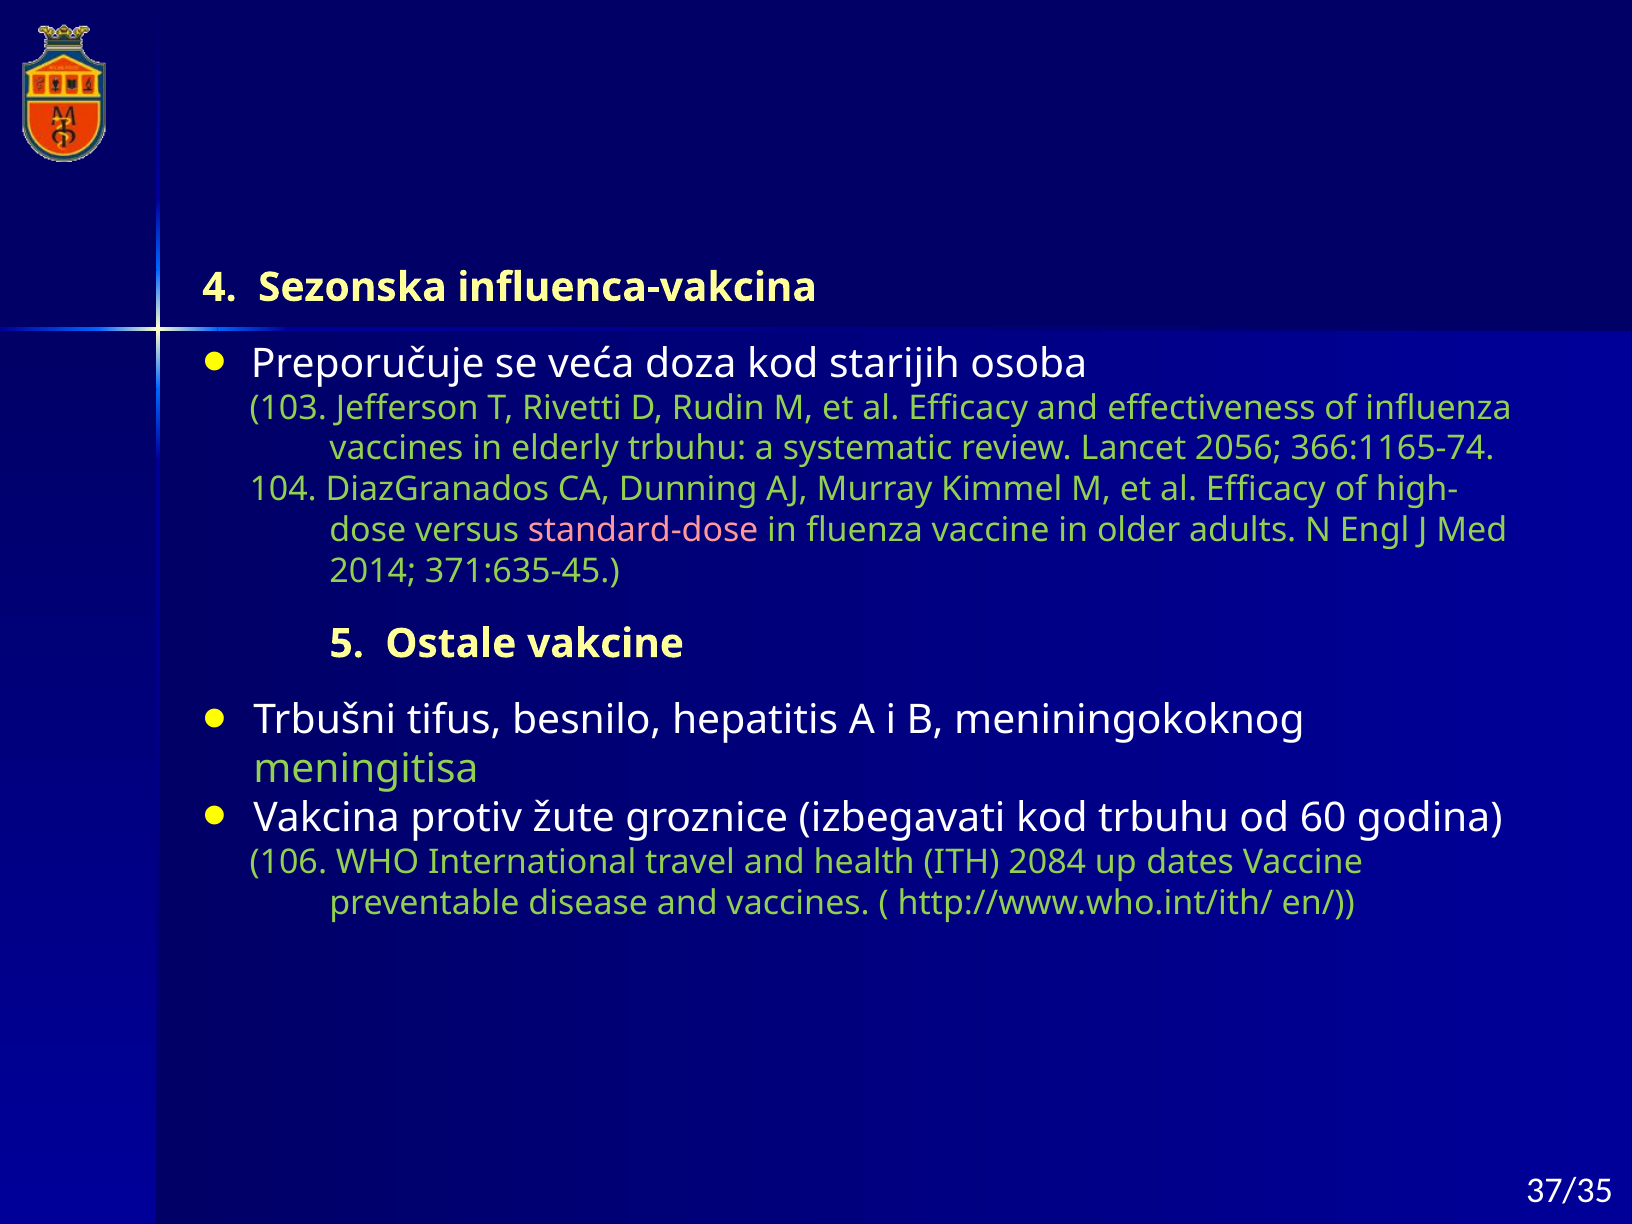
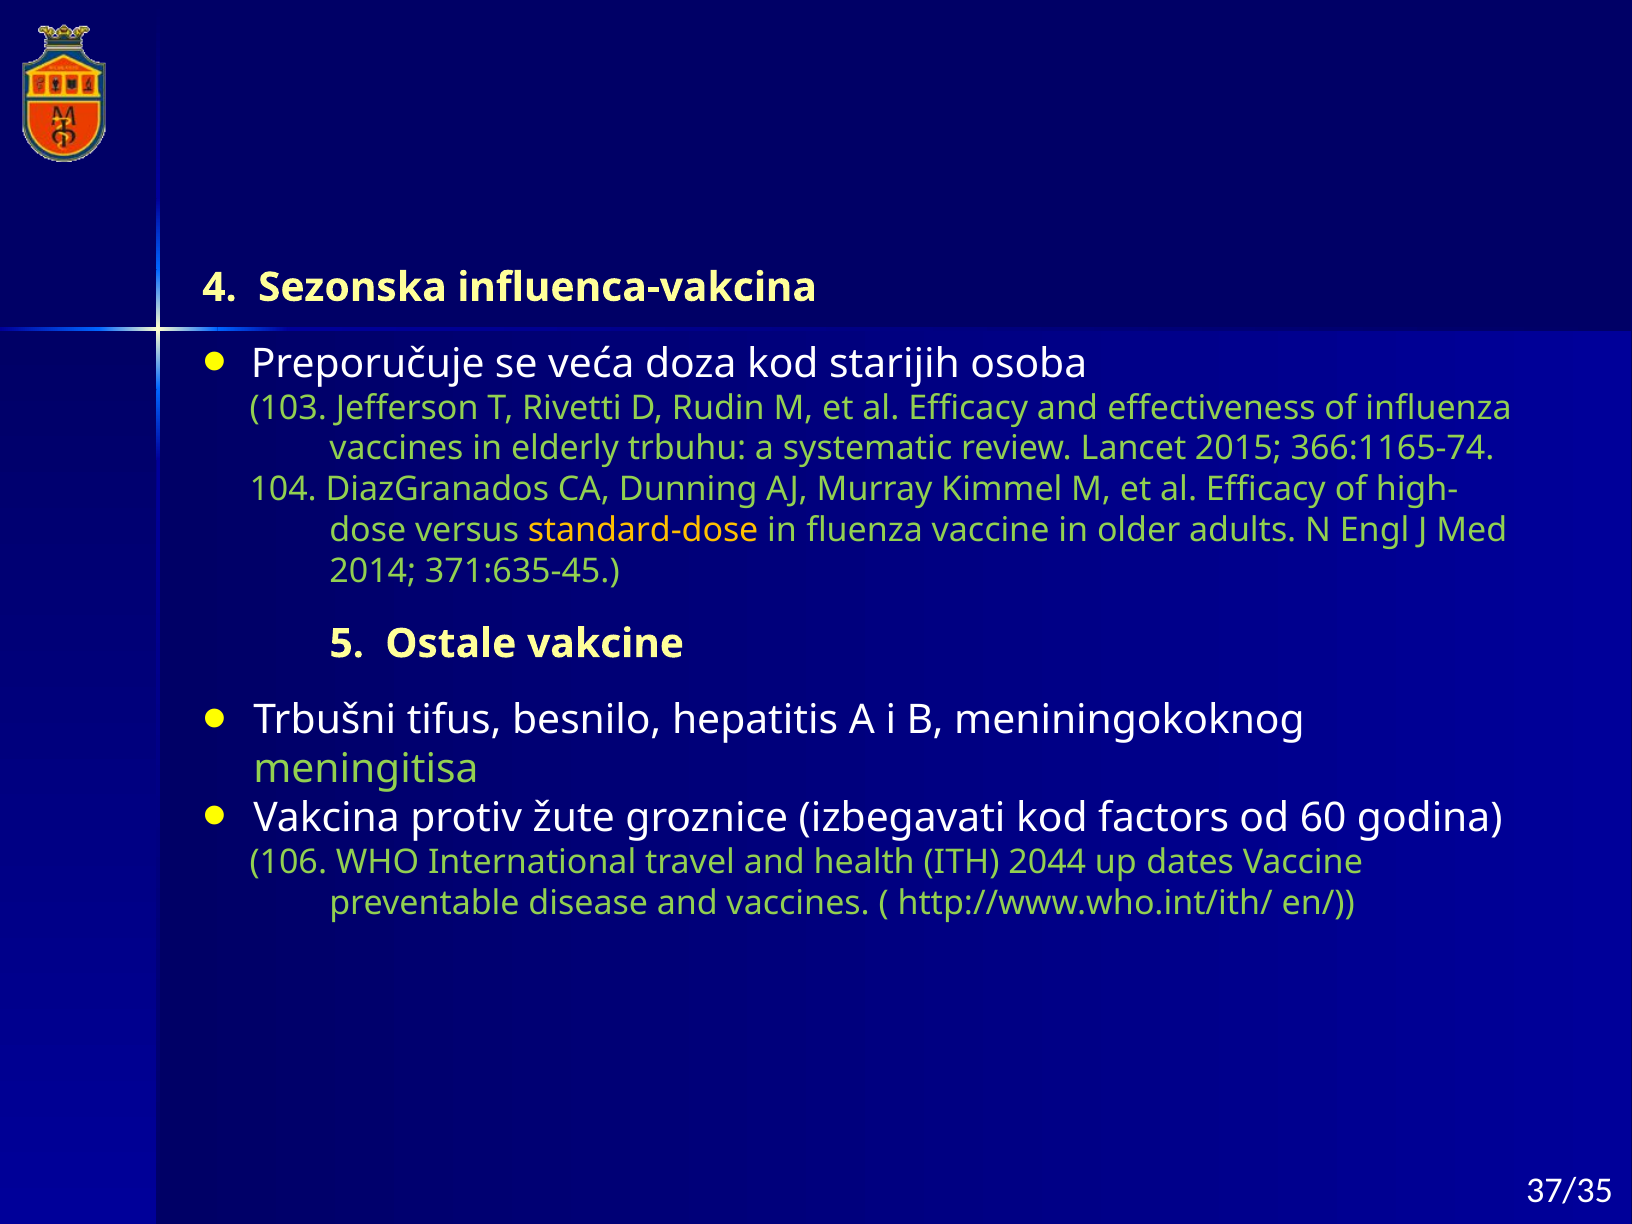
2056: 2056 -> 2015
standard-dose colour: pink -> yellow
kod trbuhu: trbuhu -> factors
2084: 2084 -> 2044
